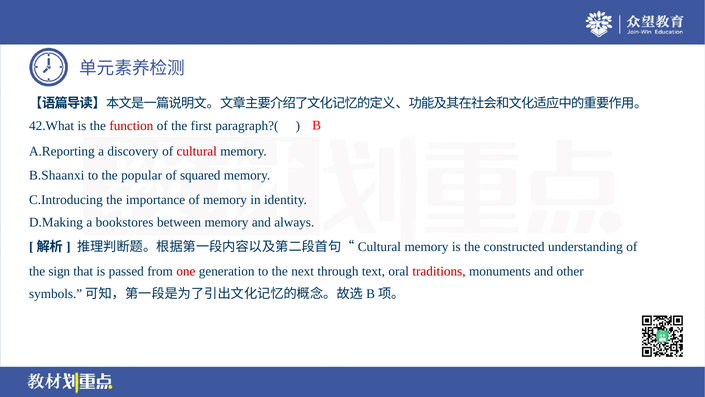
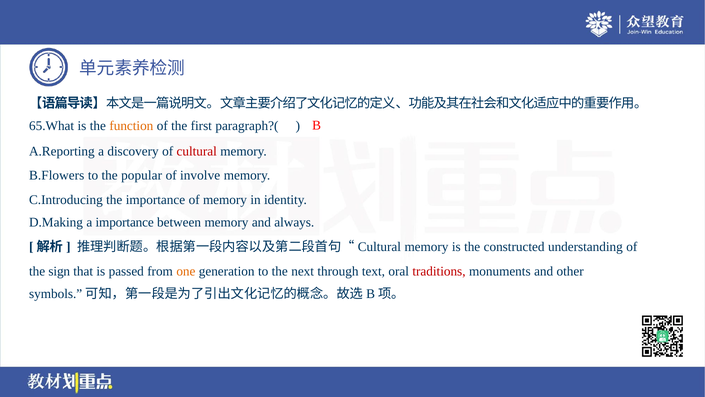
42.What: 42.What -> 65.What
function colour: red -> orange
B.Shaanxi: B.Shaanxi -> B.Flowers
squared: squared -> involve
a bookstores: bookstores -> importance
one colour: red -> orange
